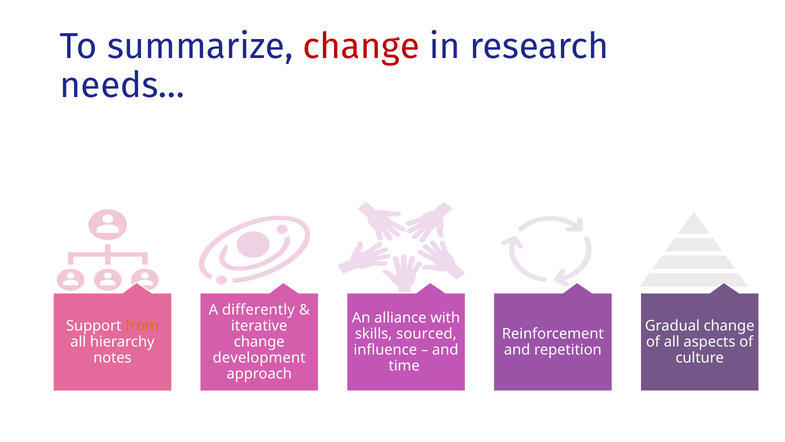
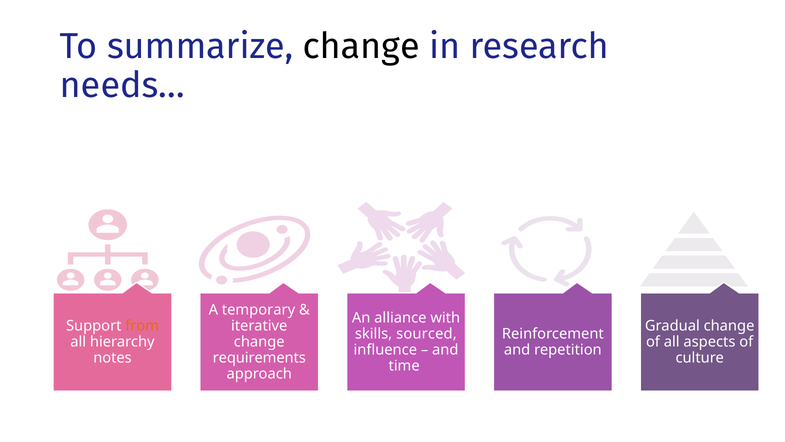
change at (361, 47) colour: red -> black
differently: differently -> temporary
development: development -> requirements
